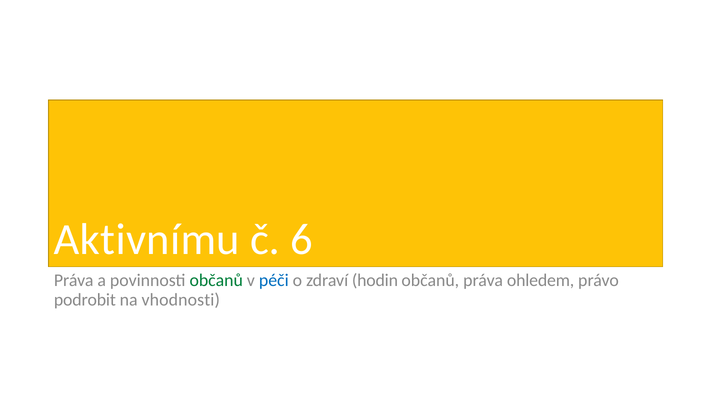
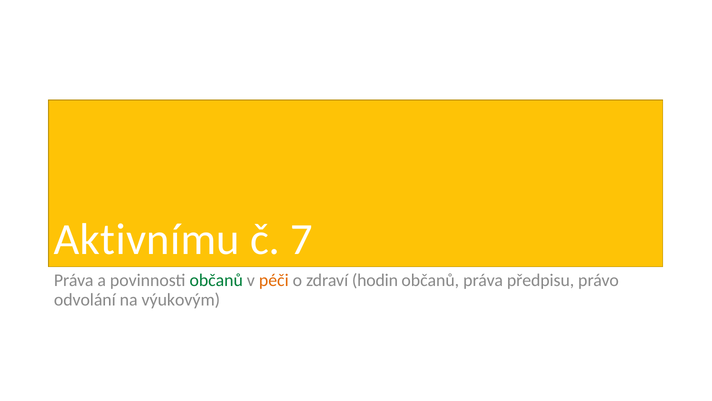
6: 6 -> 7
péči colour: blue -> orange
ohledem: ohledem -> předpisu
podrobit: podrobit -> odvolání
vhodnosti: vhodnosti -> výukovým
